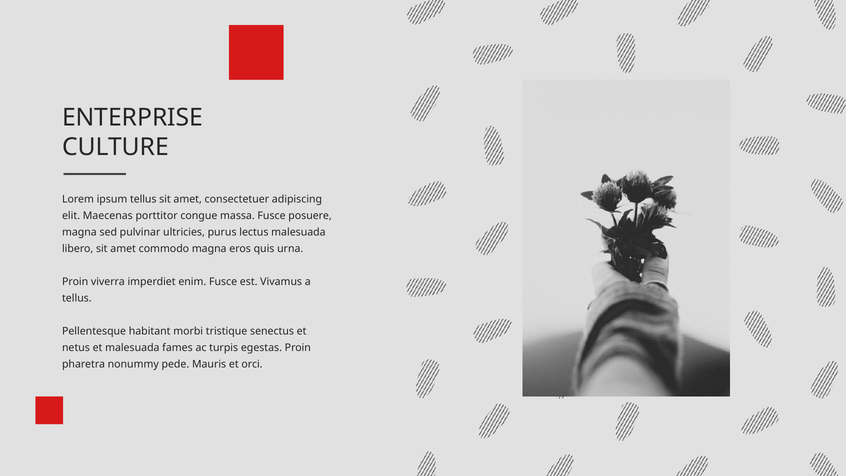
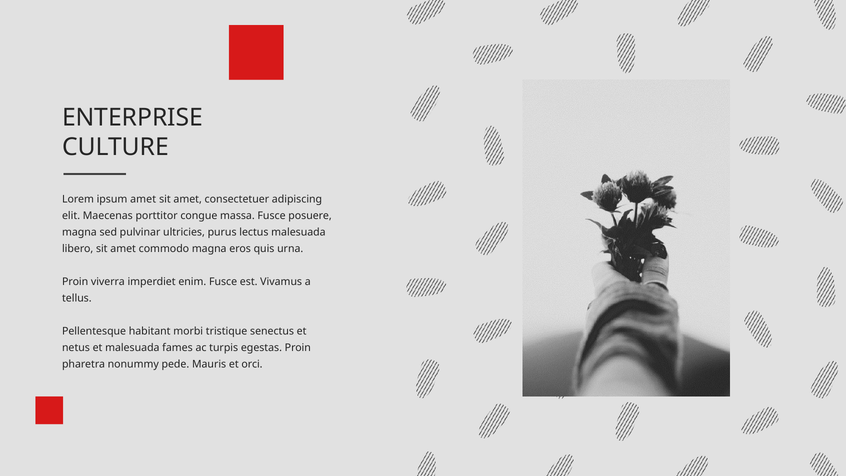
ipsum tellus: tellus -> amet
